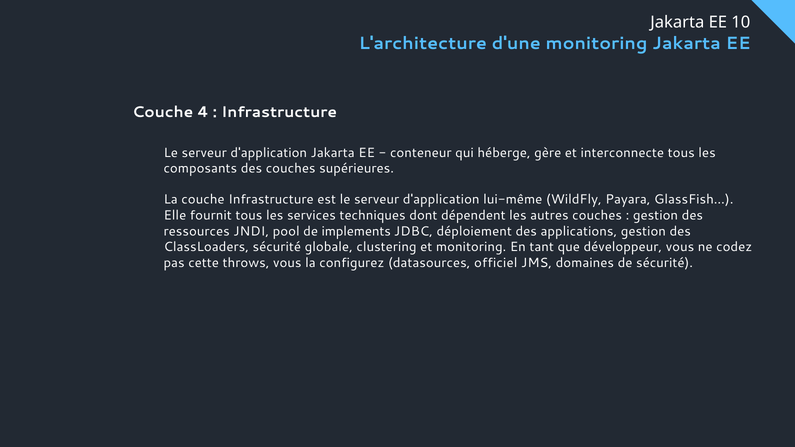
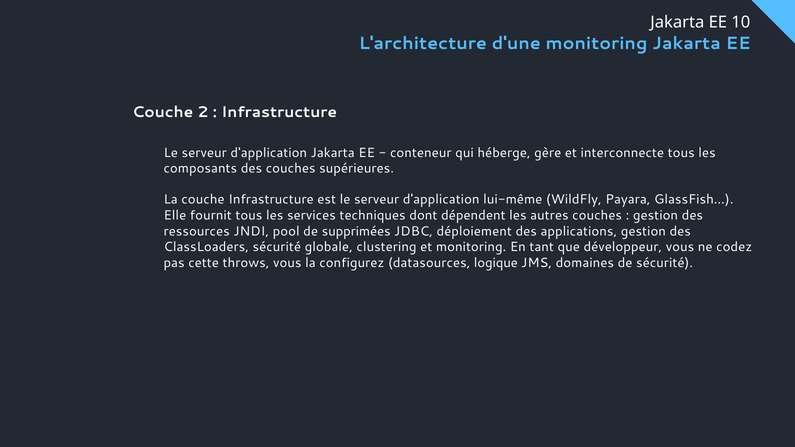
4: 4 -> 2
implements: implements -> supprimées
officiel: officiel -> logique
